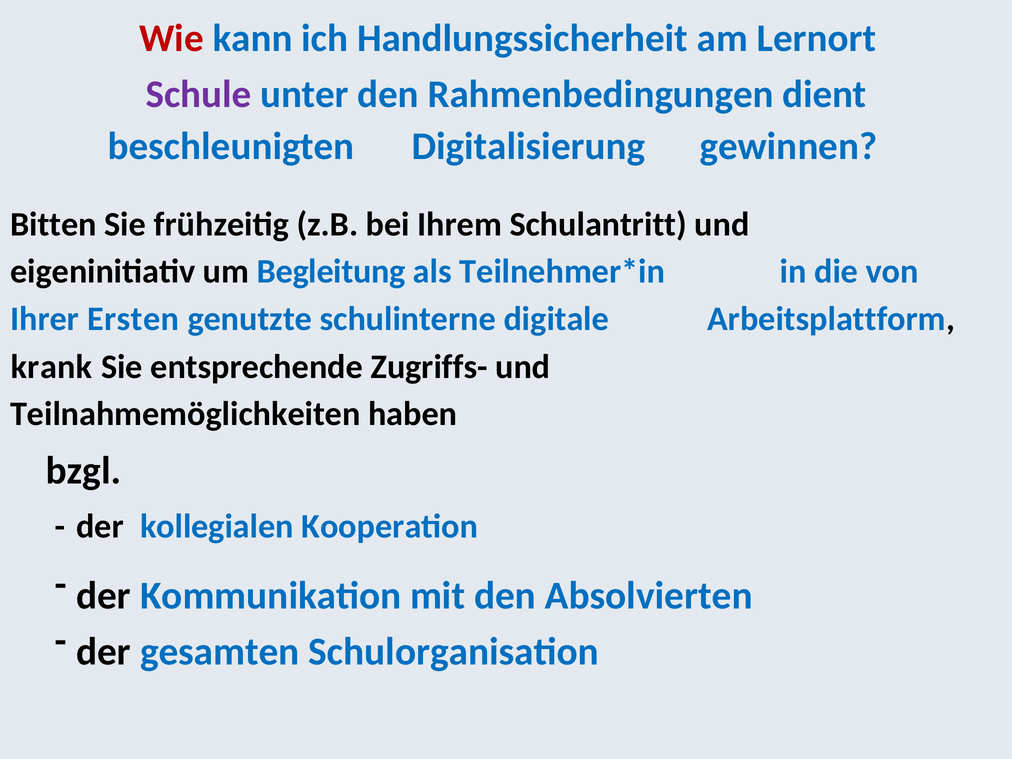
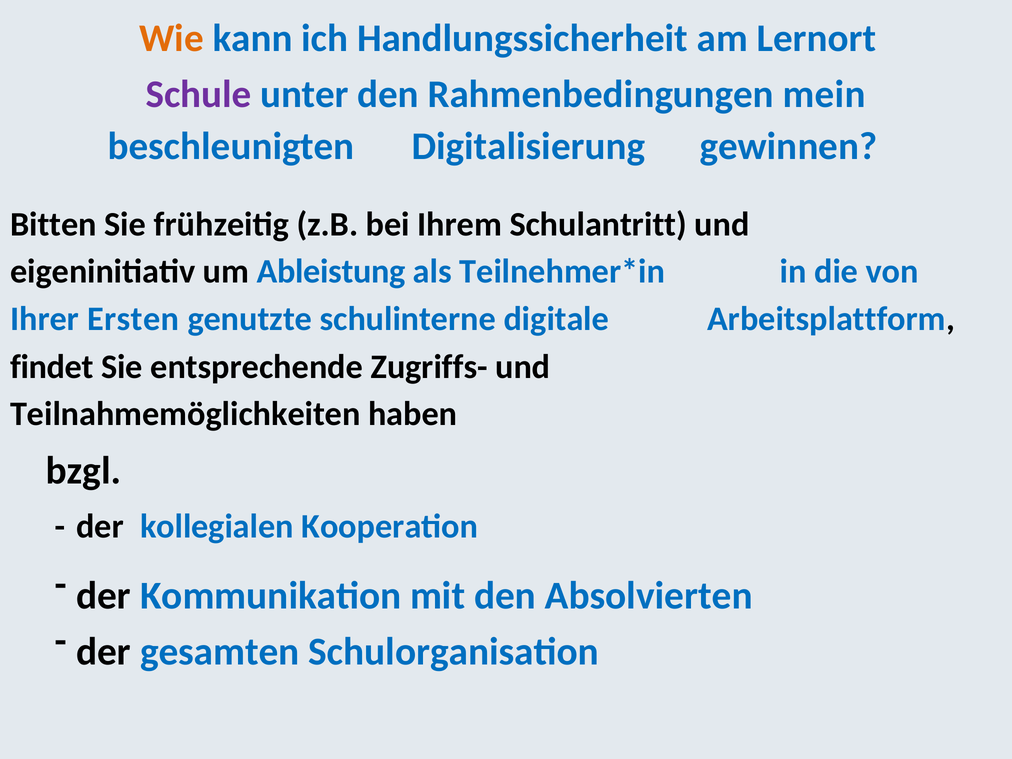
Wie colour: red -> orange
dient: dient -> mein
Begleitung: Begleitung -> Ableistung
krank: krank -> findet
